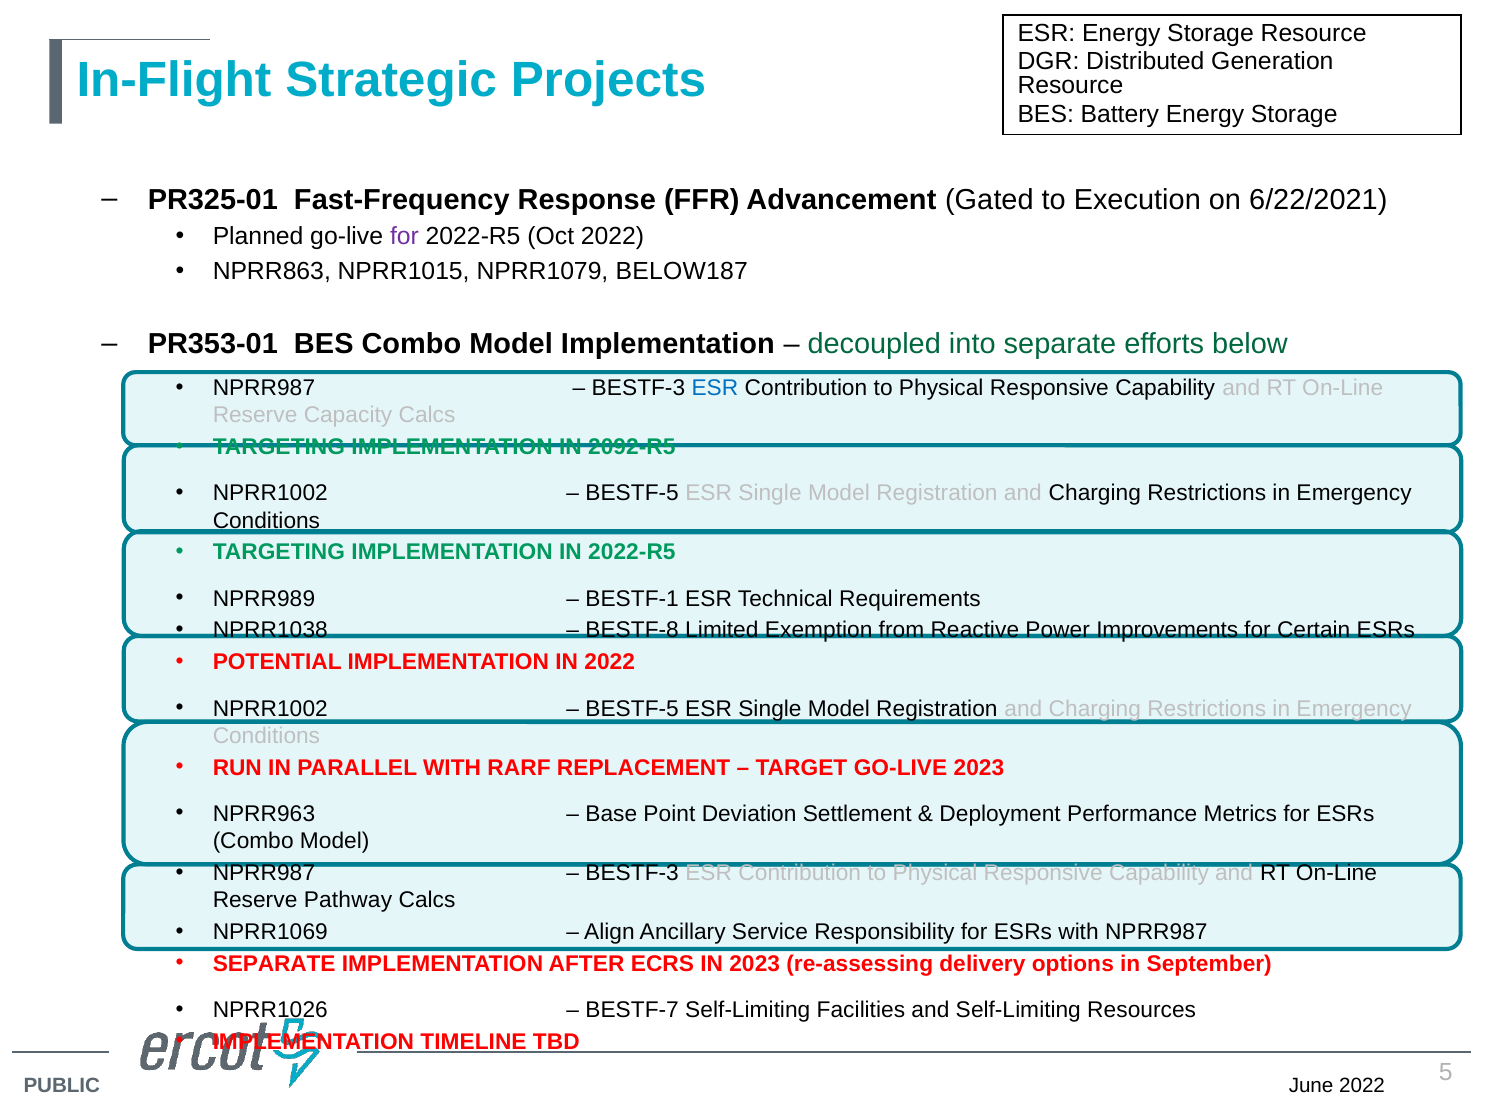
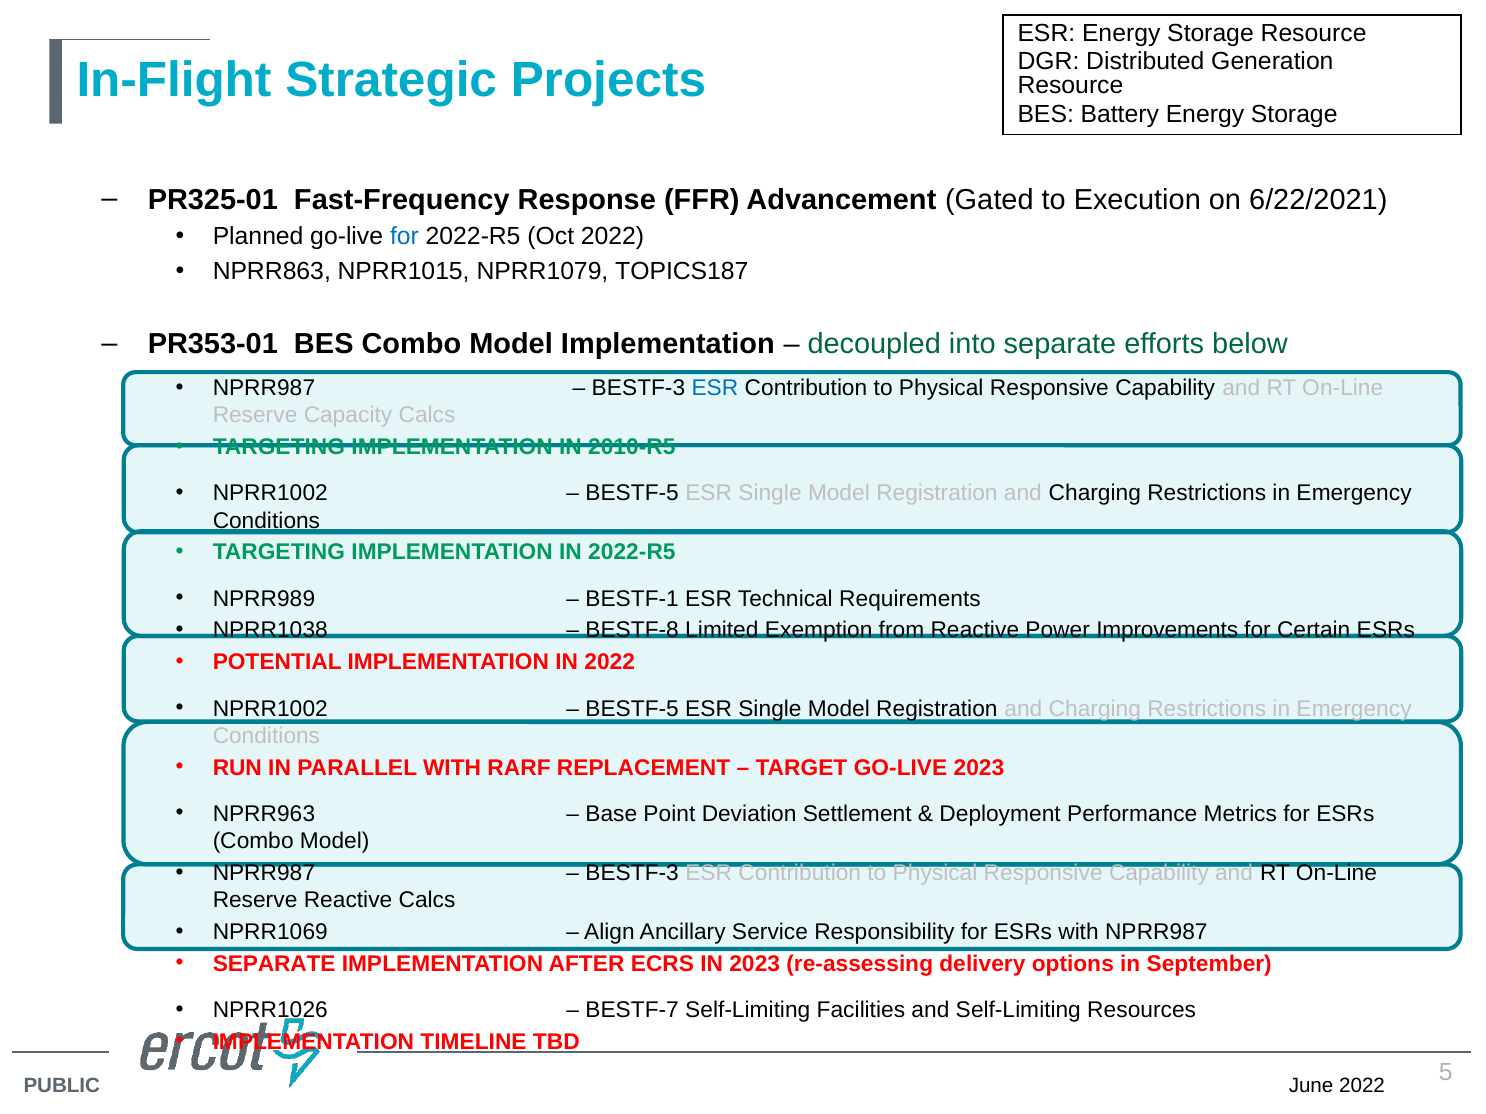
for at (404, 237) colour: purple -> blue
BELOW187: BELOW187 -> TOPICS187
2092-R5: 2092-R5 -> 2010-R5
Reserve Pathway: Pathway -> Reactive
